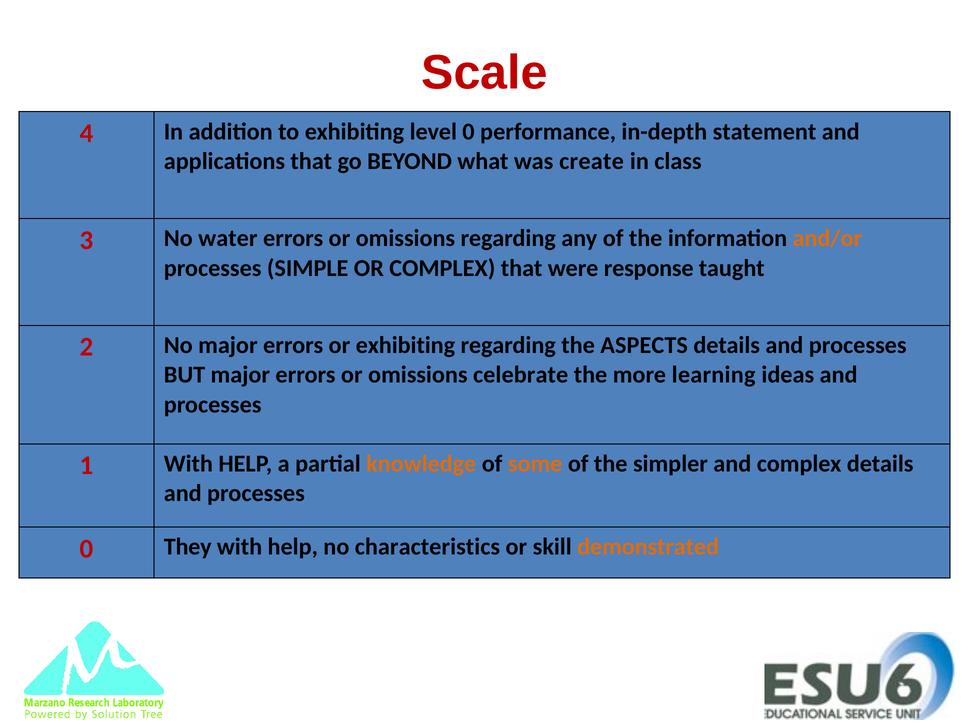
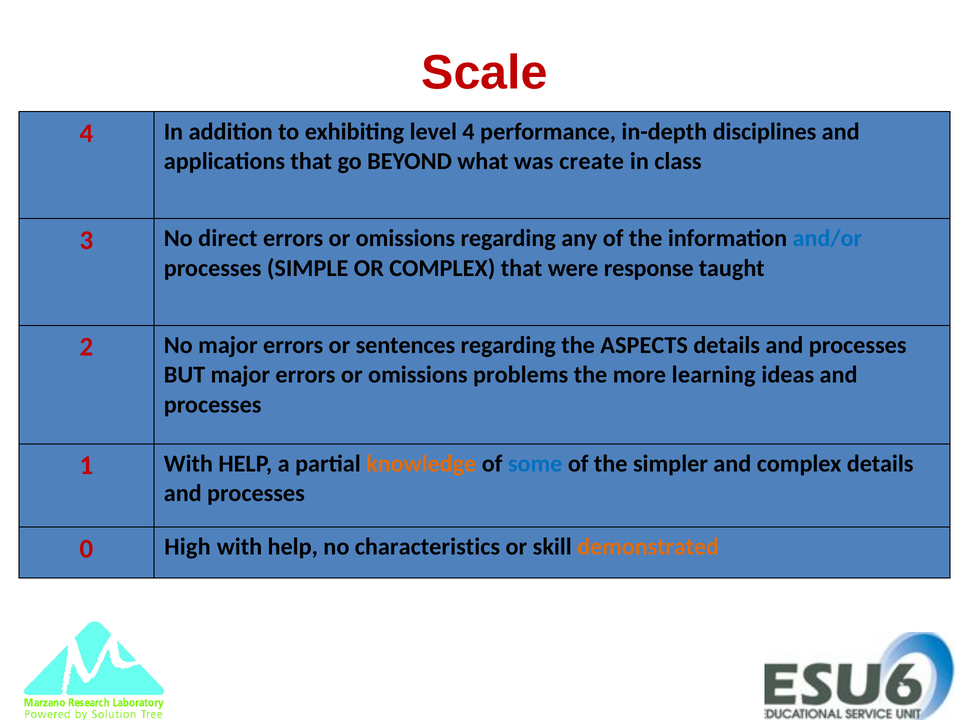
level 0: 0 -> 4
statement: statement -> disciplines
water: water -> direct
and/or colour: orange -> blue
or exhibiting: exhibiting -> sentences
celebrate: celebrate -> problems
some colour: orange -> blue
They: They -> High
